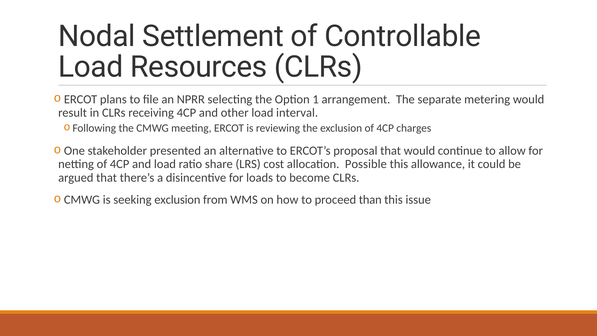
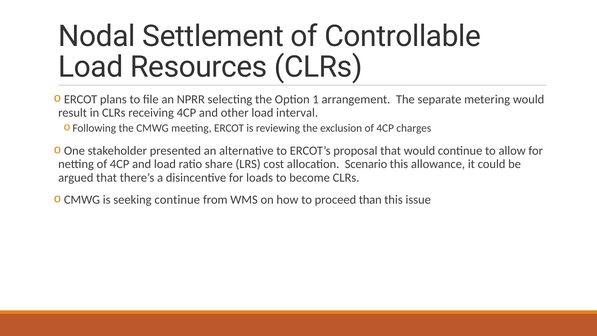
Possible: Possible -> Scenario
seeking exclusion: exclusion -> continue
